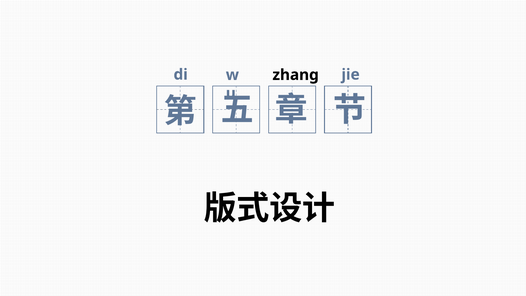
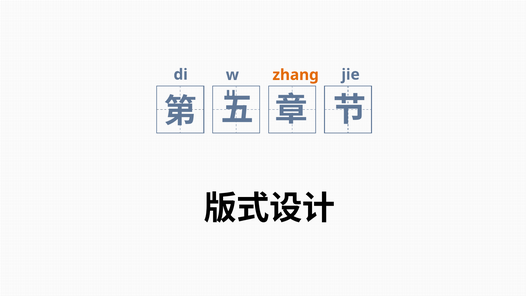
zhang colour: black -> orange
